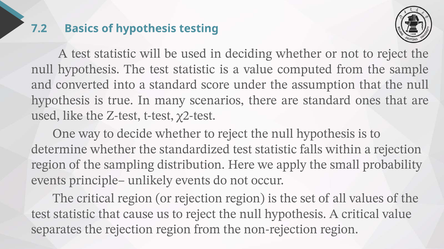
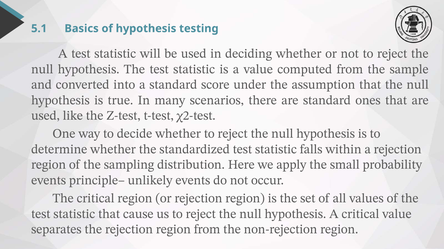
7.2: 7.2 -> 5.1
